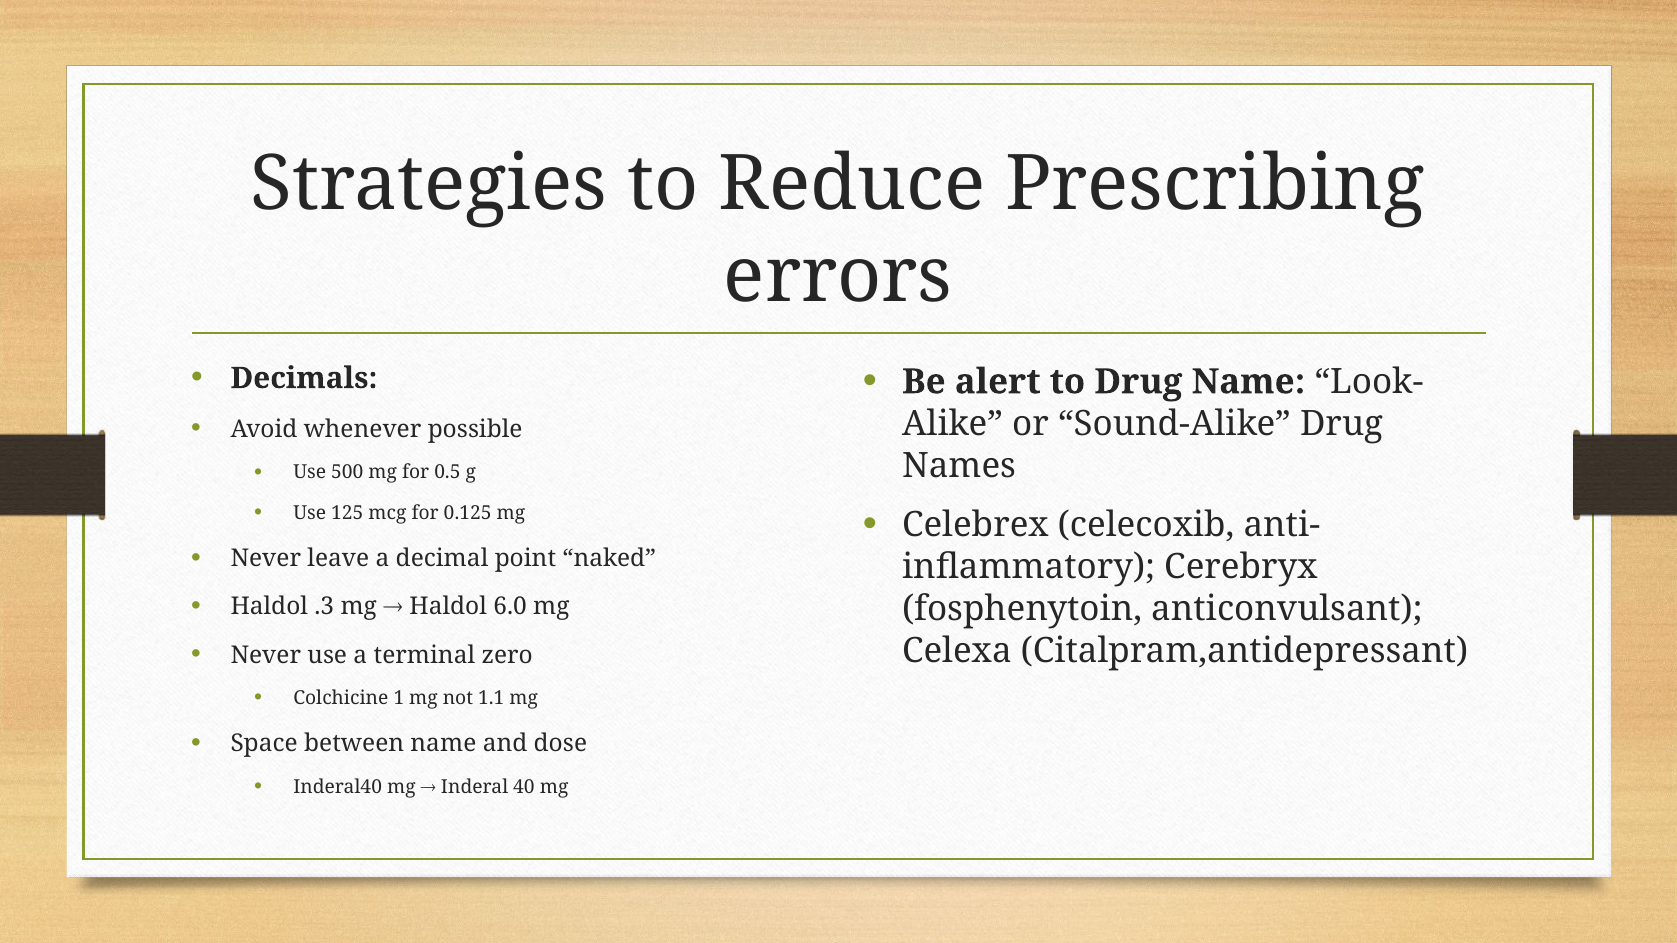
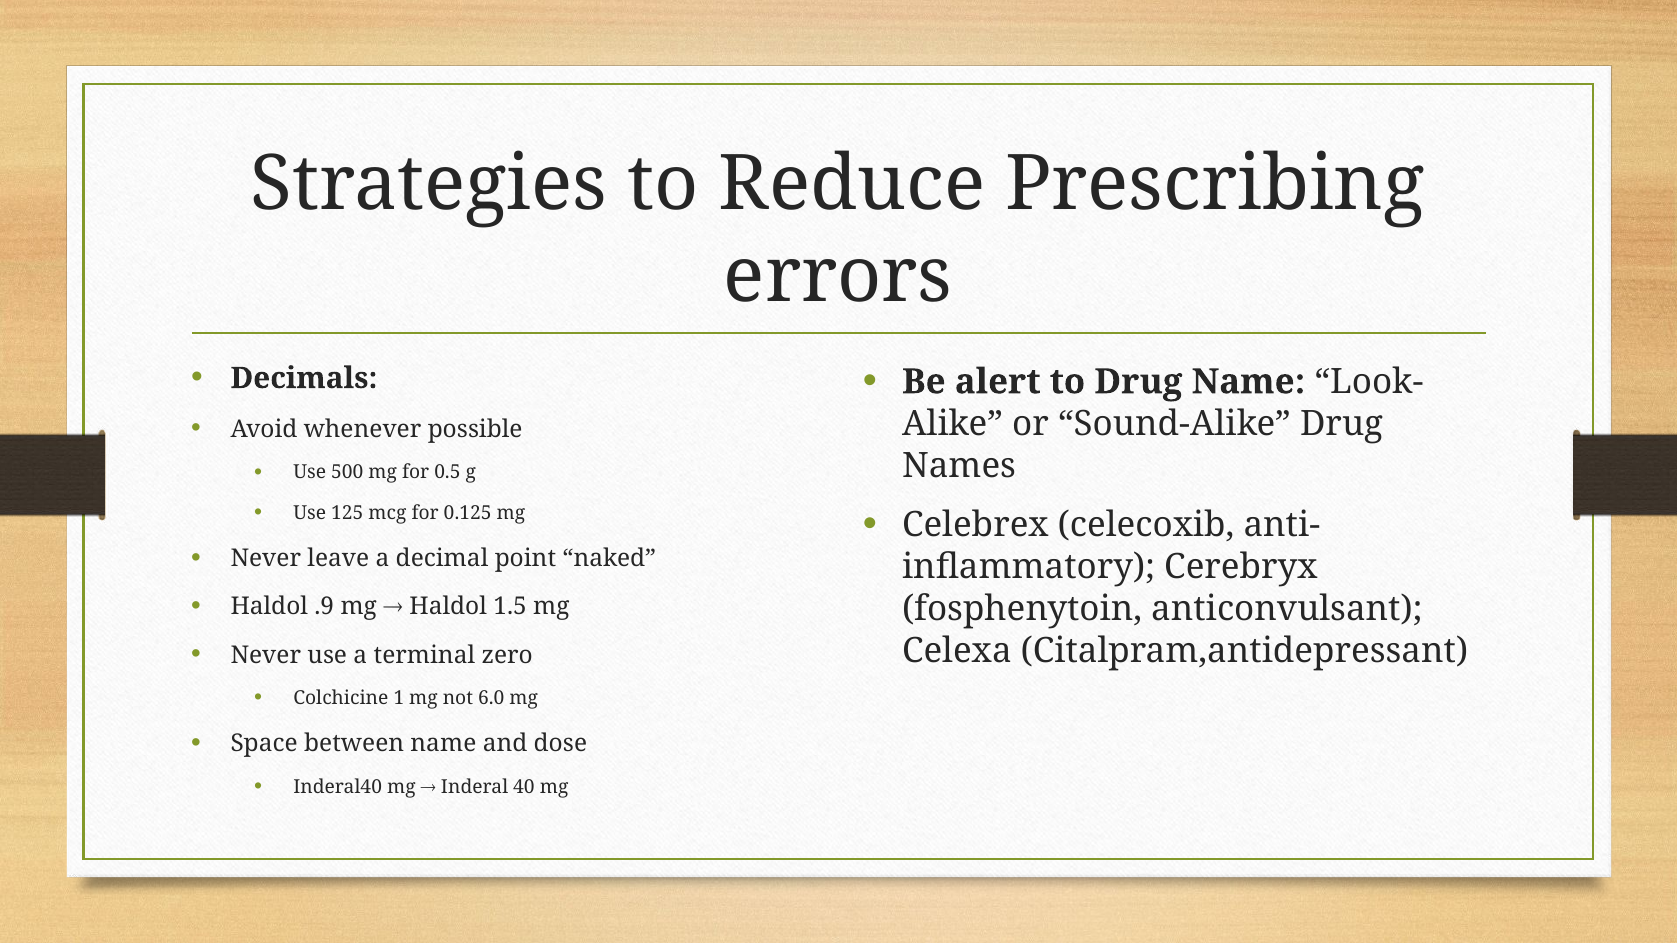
.3: .3 -> .9
6.0: 6.0 -> 1.5
1.1: 1.1 -> 6.0
